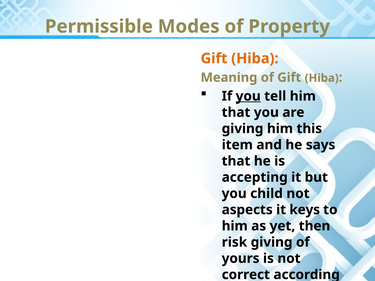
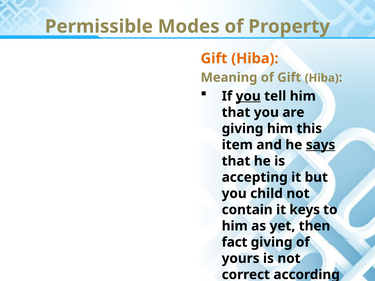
says underline: none -> present
aspects: aspects -> contain
risk: risk -> fact
